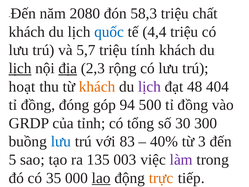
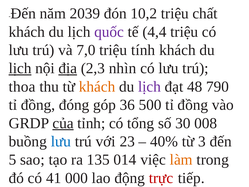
2080: 2080 -> 2039
58,3: 58,3 -> 10,2
quốc colour: blue -> purple
5,7: 5,7 -> 7,0
rộng: rộng -> nhìn
hoạt: hoạt -> thoa
404: 404 -> 790
94: 94 -> 36
của underline: none -> present
300: 300 -> 008
83: 83 -> 23
003: 003 -> 014
làm colour: purple -> orange
35: 35 -> 41
lao underline: present -> none
trực colour: orange -> red
